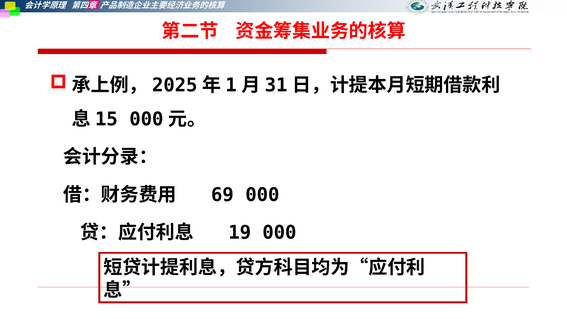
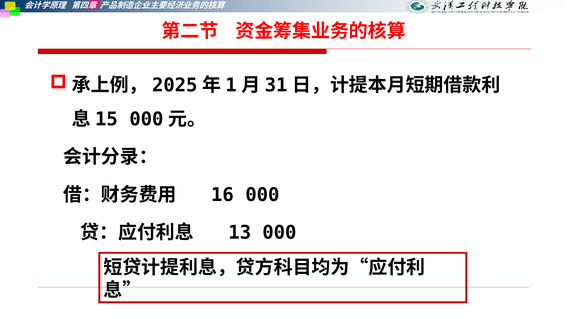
69: 69 -> 16
19: 19 -> 13
